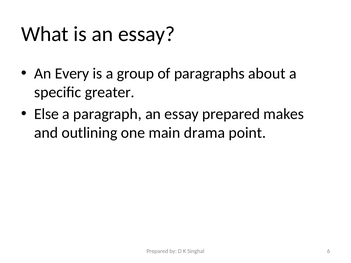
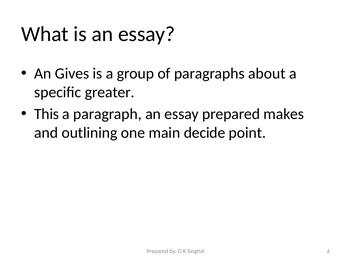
Every: Every -> Gives
Else: Else -> This
drama: drama -> decide
